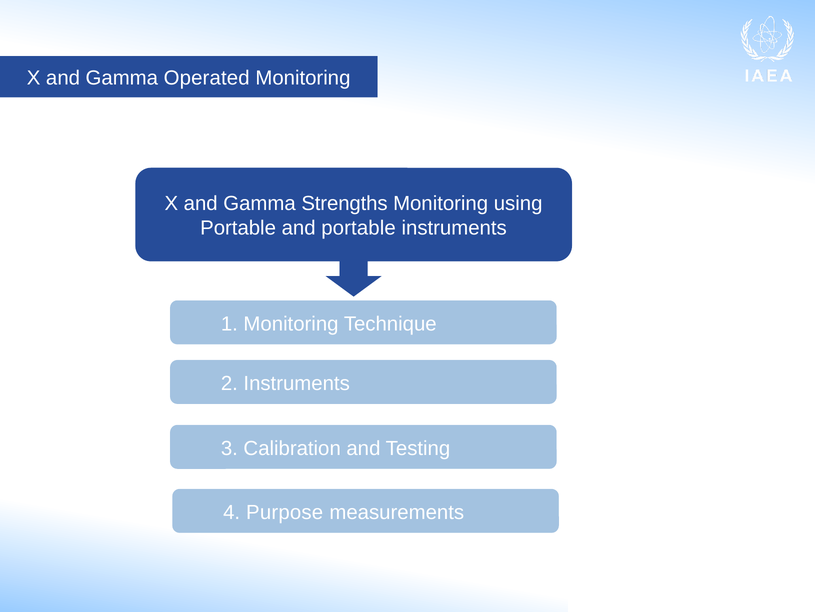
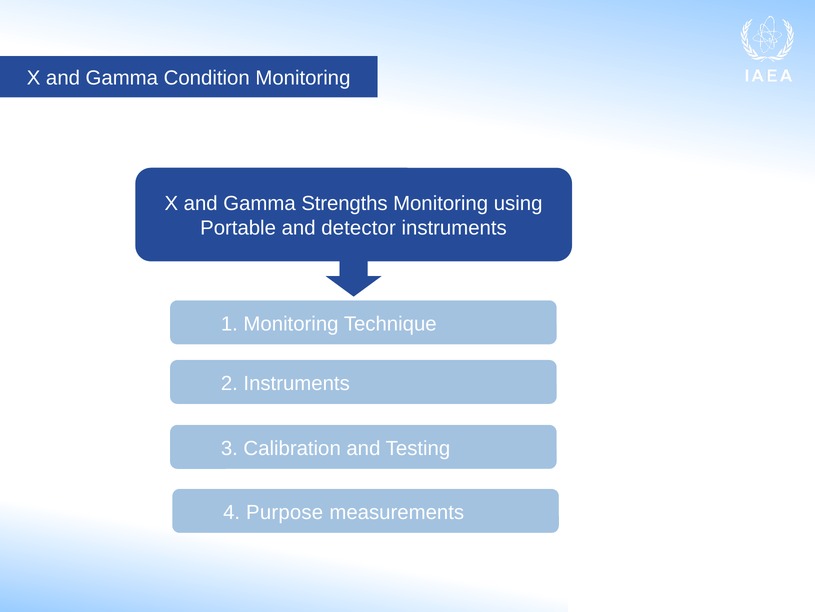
Operated: Operated -> Condition
and portable: portable -> detector
